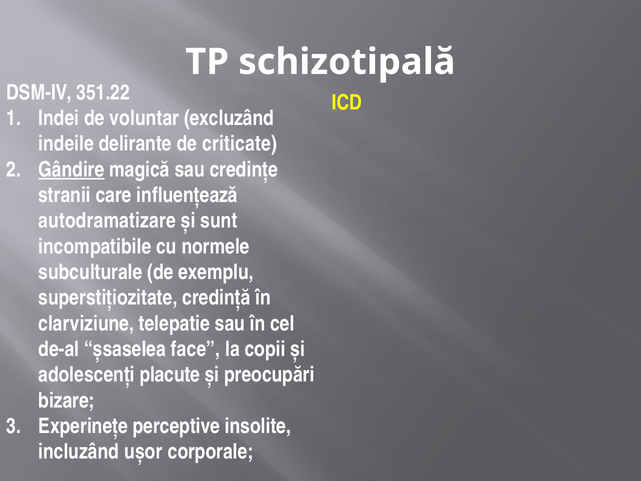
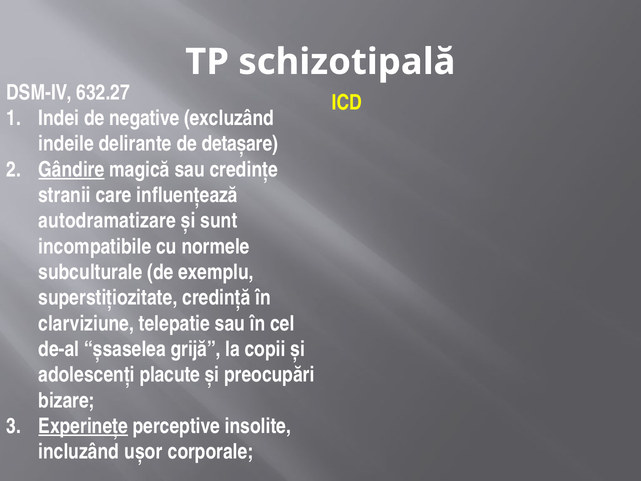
351.22: 351.22 -> 632.27
voluntar: voluntar -> negative
criticate: criticate -> detaşare
face: face -> grijă
Experineţe underline: none -> present
